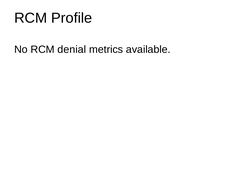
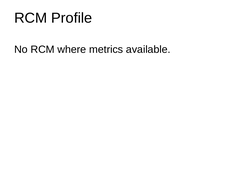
denial: denial -> where
